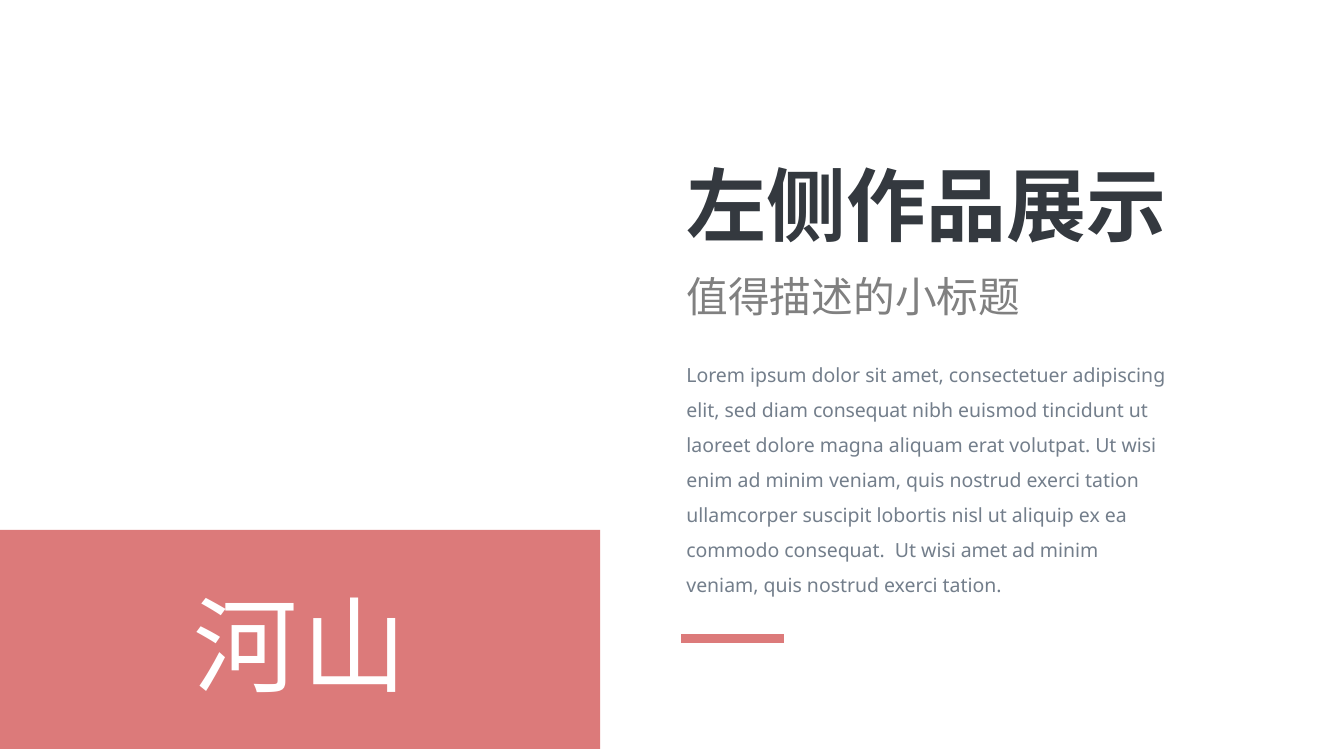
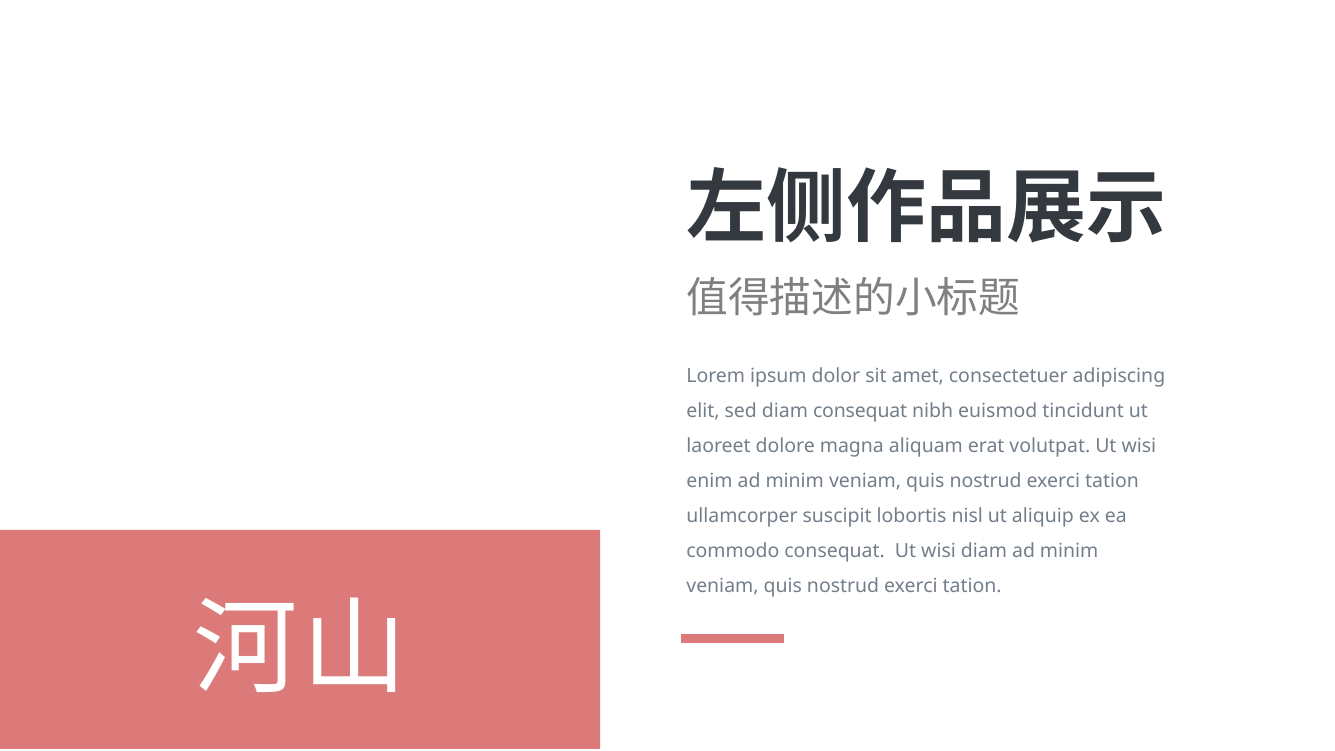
wisi amet: amet -> diam
